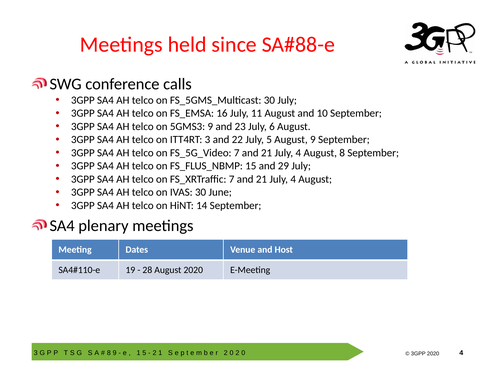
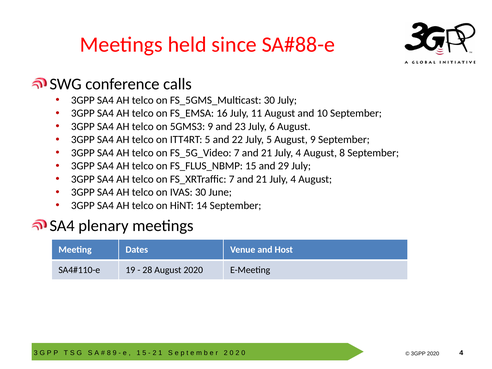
ITT4RT 3: 3 -> 5
